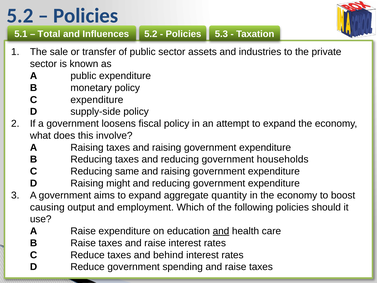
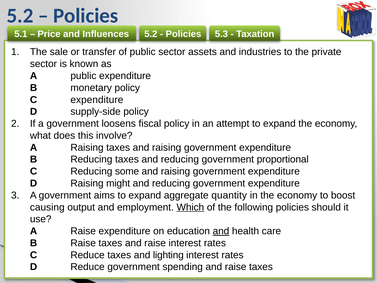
Total: Total -> Price
households: households -> proportional
same: same -> some
Which underline: none -> present
behind: behind -> lighting
